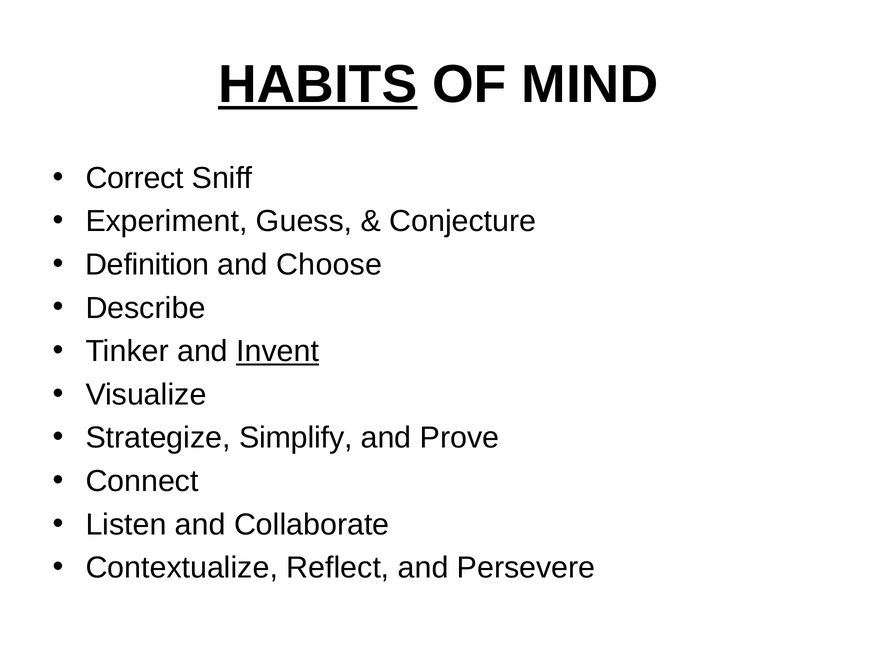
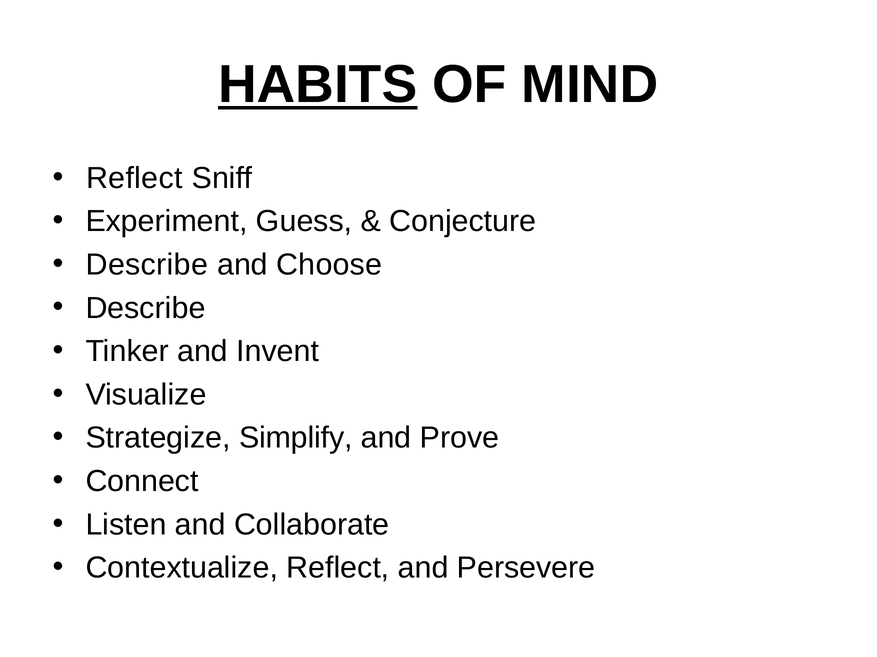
Correct at (135, 178): Correct -> Reflect
Definition at (147, 265): Definition -> Describe
Invent underline: present -> none
